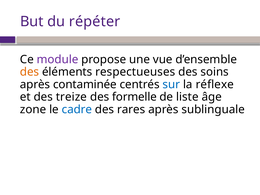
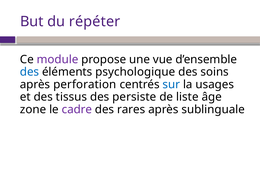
des at (30, 72) colour: orange -> blue
respectueuses: respectueuses -> psychologique
contaminée: contaminée -> perforation
réflexe: réflexe -> usages
treize: treize -> tissus
formelle: formelle -> persiste
cadre colour: blue -> purple
